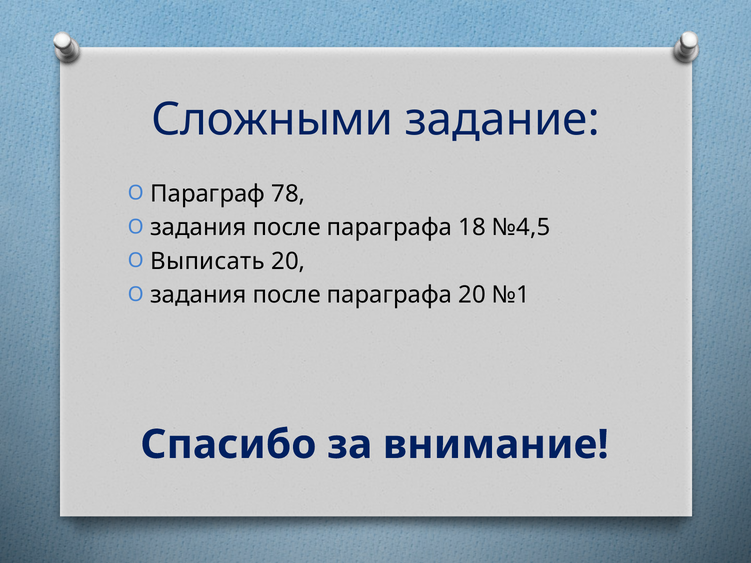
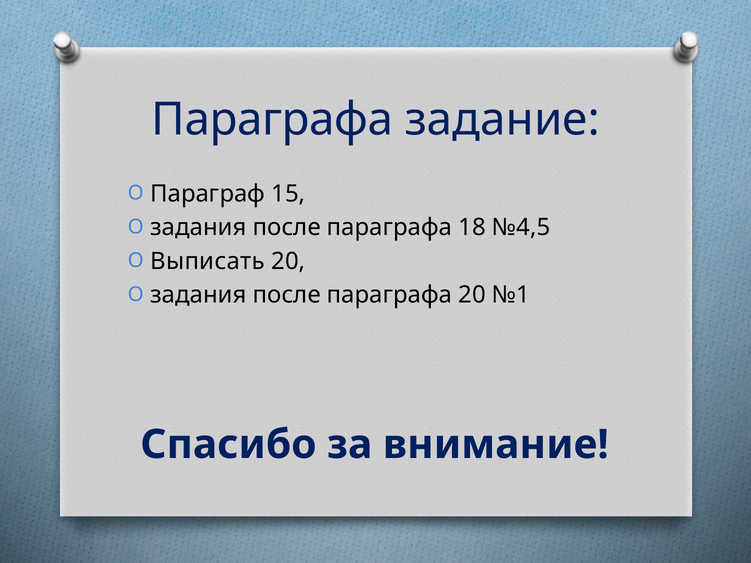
Сложными at (272, 120): Сложными -> Параграфа
78: 78 -> 15
